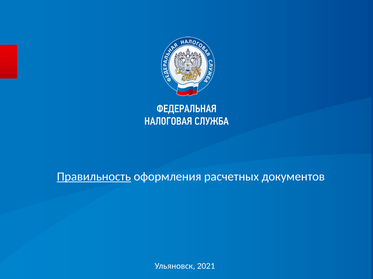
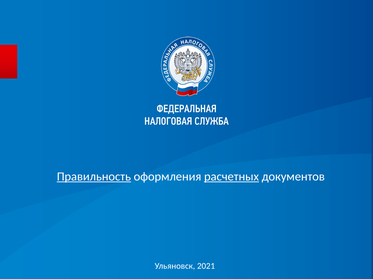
расчетных underline: none -> present
